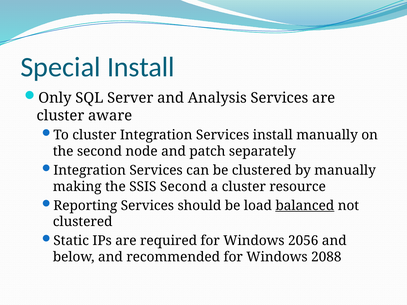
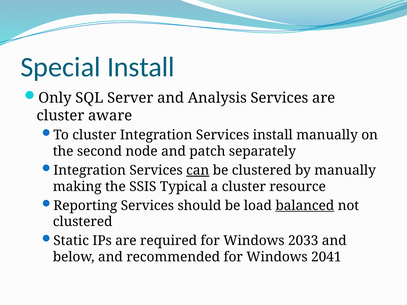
can underline: none -> present
SSIS Second: Second -> Typical
2056: 2056 -> 2033
2088: 2088 -> 2041
